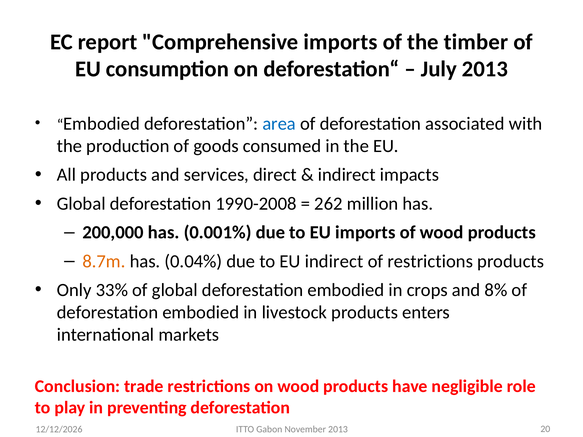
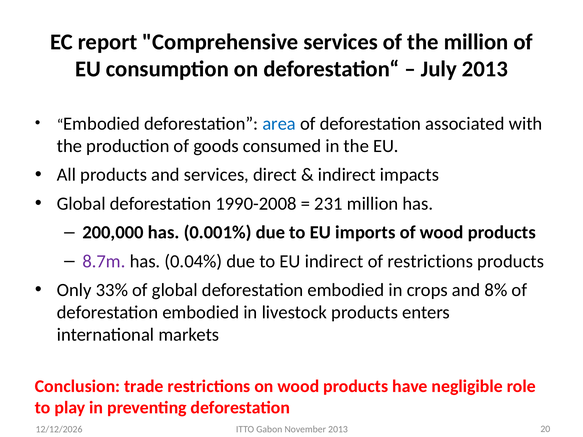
Comprehensive imports: imports -> services
the timber: timber -> million
262: 262 -> 231
8.7m colour: orange -> purple
